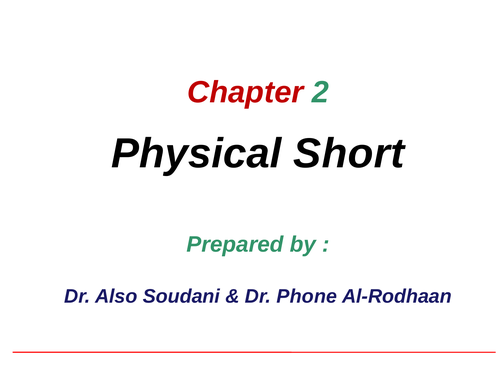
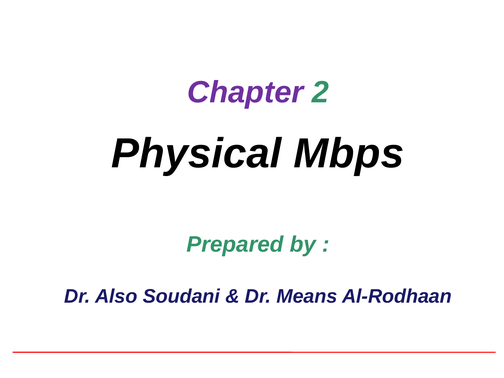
Chapter colour: red -> purple
Short: Short -> Mbps
Phone: Phone -> Means
